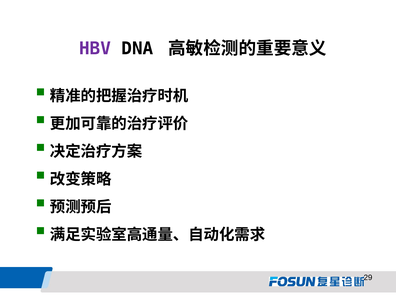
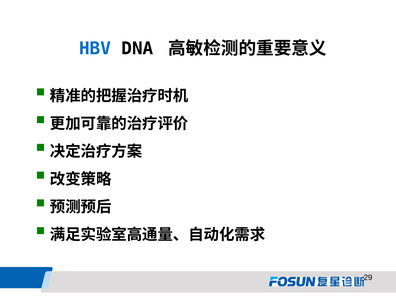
HBV colour: purple -> blue
